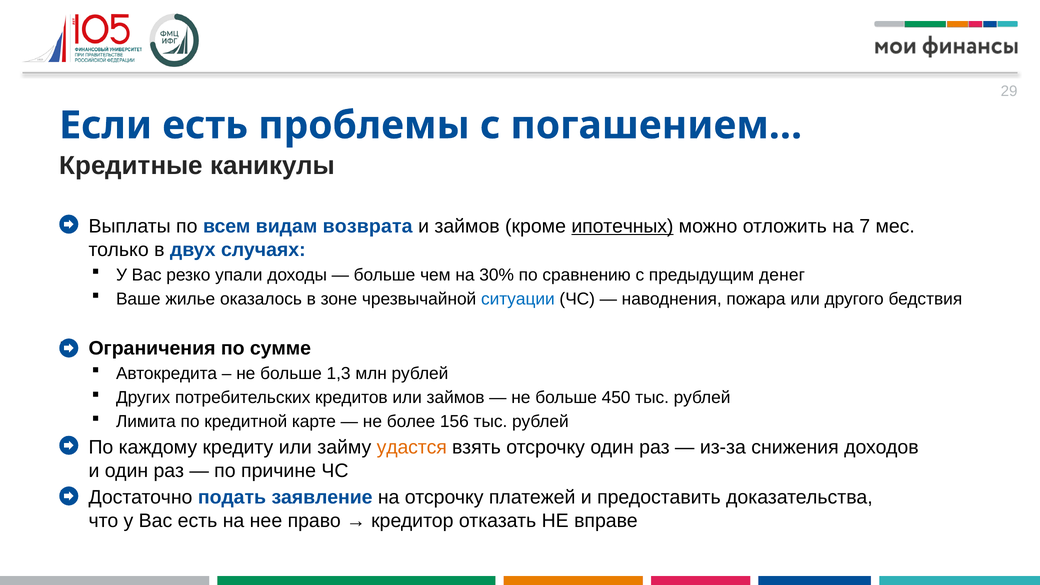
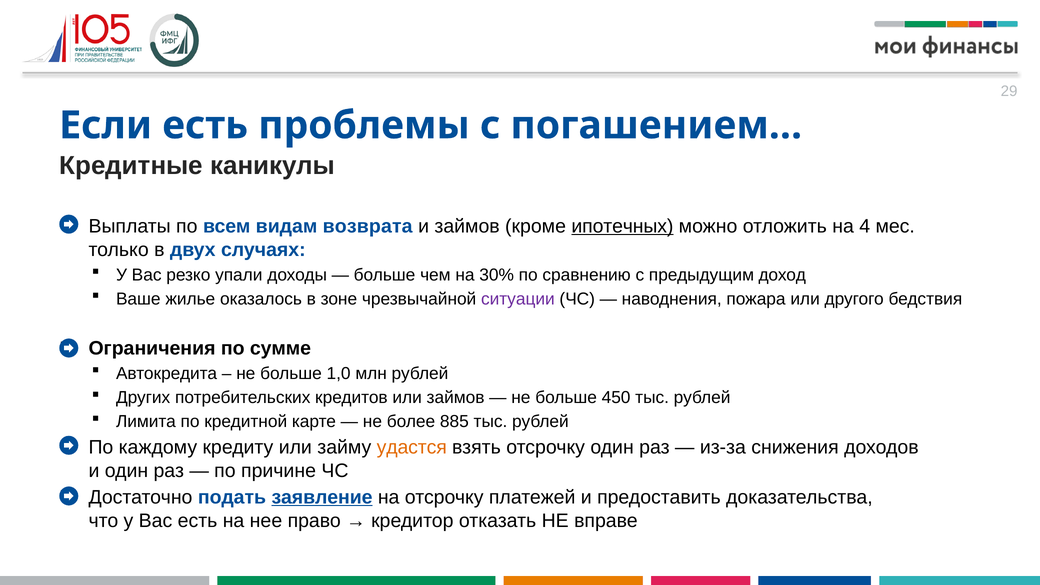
7: 7 -> 4
денег: денег -> доход
ситуации colour: blue -> purple
1,3: 1,3 -> 1,0
156: 156 -> 885
заявление underline: none -> present
